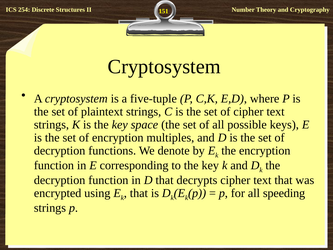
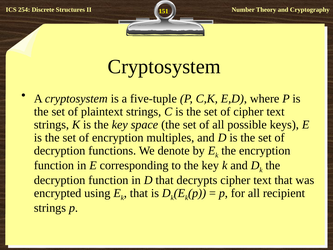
speeding: speeding -> recipient
